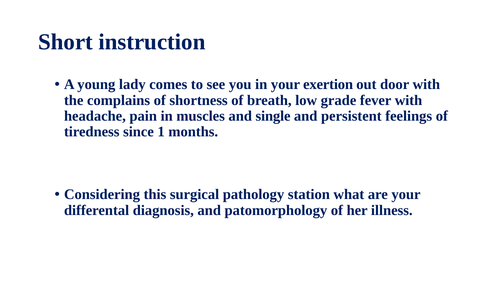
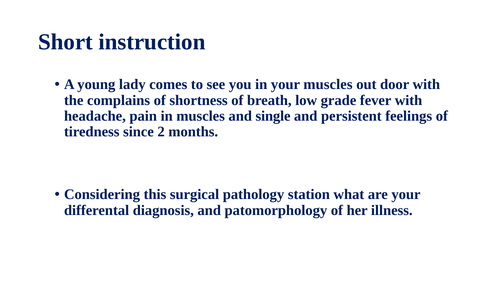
your exertion: exertion -> muscles
1: 1 -> 2
